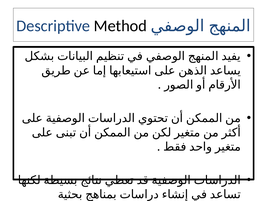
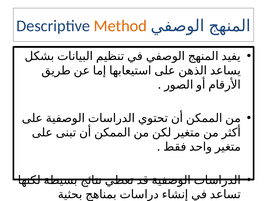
Method colour: black -> orange
